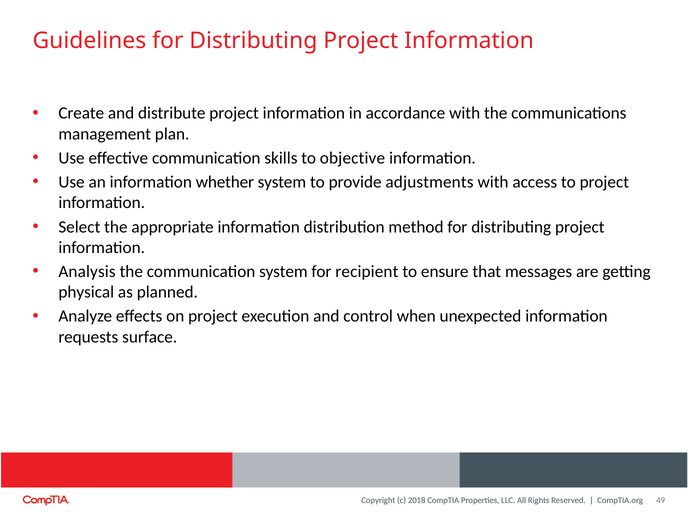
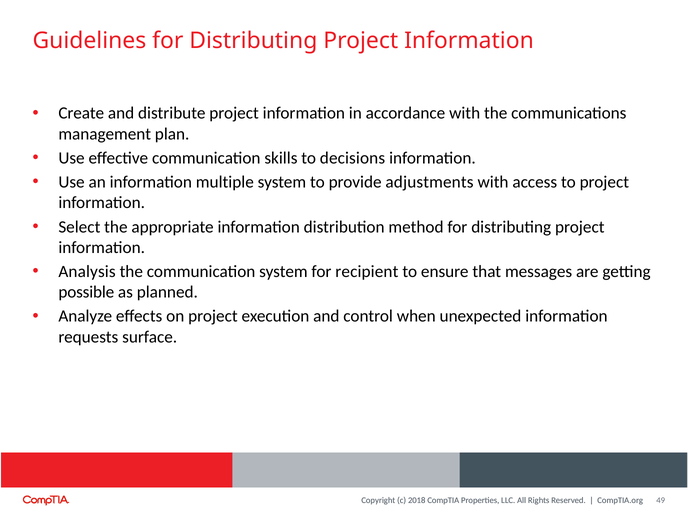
objective: objective -> decisions
whether: whether -> multiple
physical: physical -> possible
